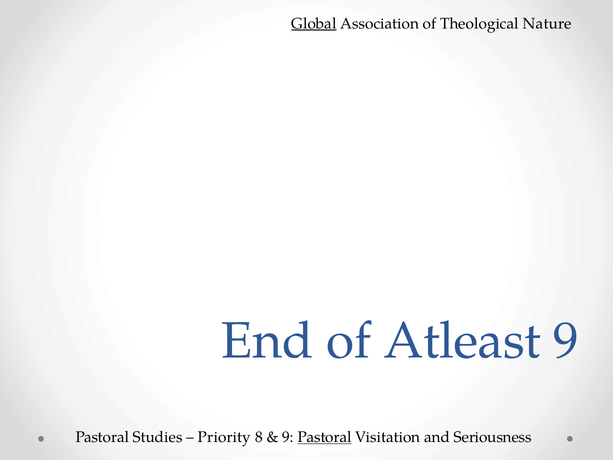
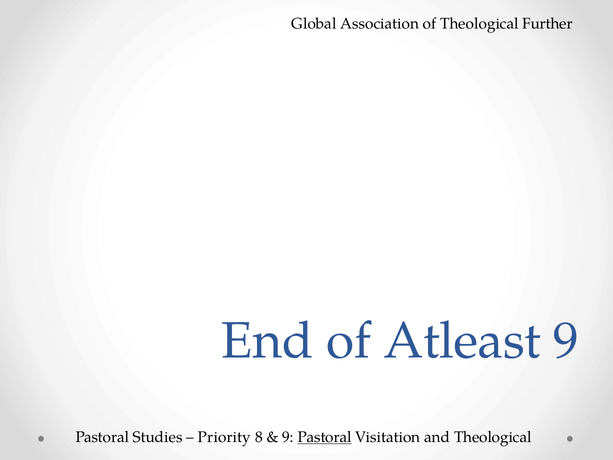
Global underline: present -> none
Nature: Nature -> Further
and Seriousness: Seriousness -> Theological
